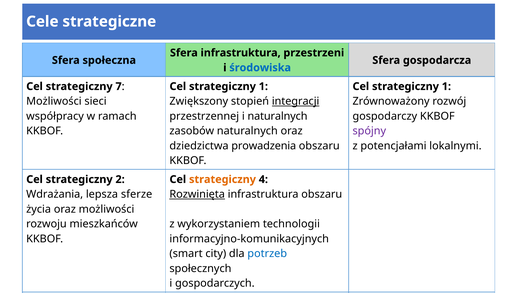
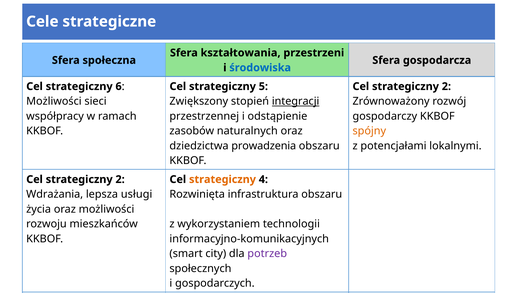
Sfera infrastruktura: infrastruktura -> kształtowania
7: 7 -> 6
1 at (263, 86): 1 -> 5
1 at (446, 86): 1 -> 2
i naturalnych: naturalnych -> odstąpienie
spójny colour: purple -> orange
sferze: sferze -> usługi
Rozwinięta underline: present -> none
potrzeb colour: blue -> purple
